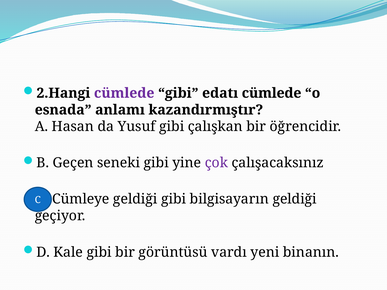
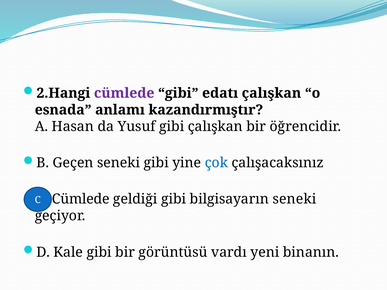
edatı cümlede: cümlede -> çalışkan
çok colour: purple -> blue
Cümleye at (81, 199): Cümleye -> Cümlede
bilgisayarın geldiği: geldiği -> seneki
